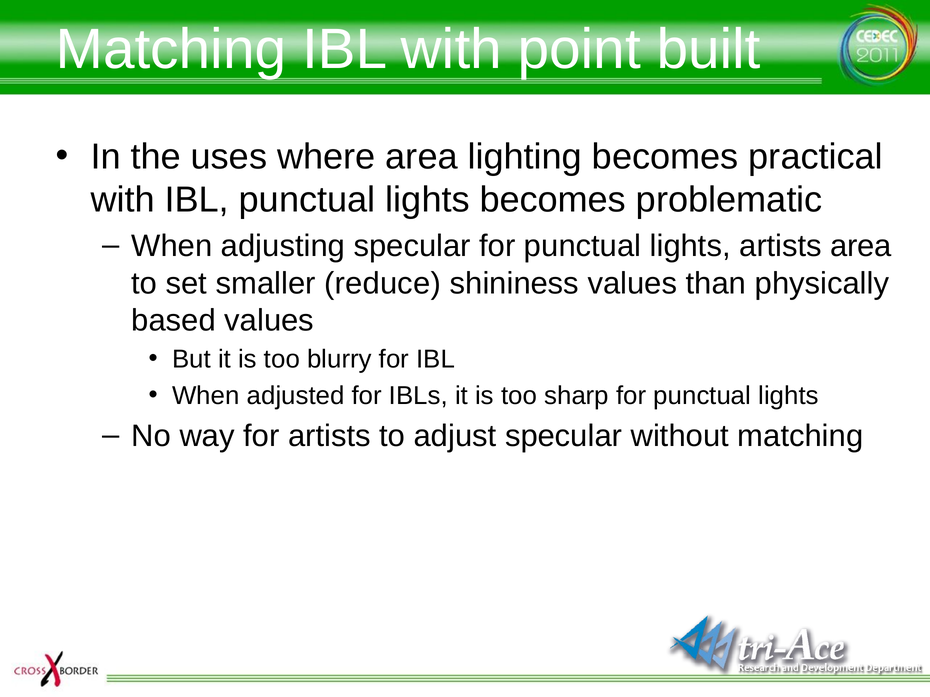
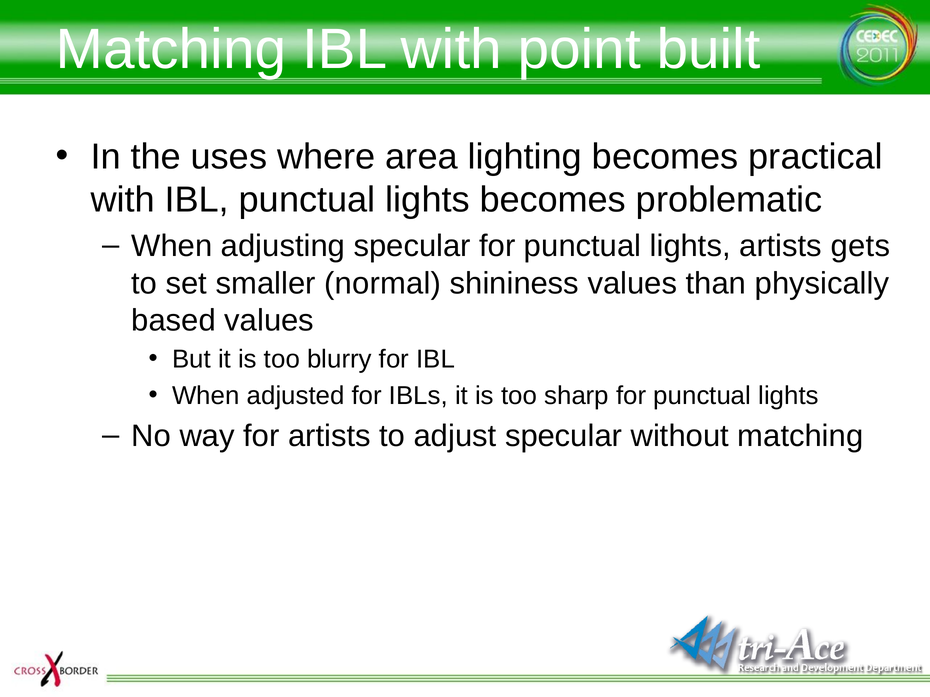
artists area: area -> gets
reduce: reduce -> normal
